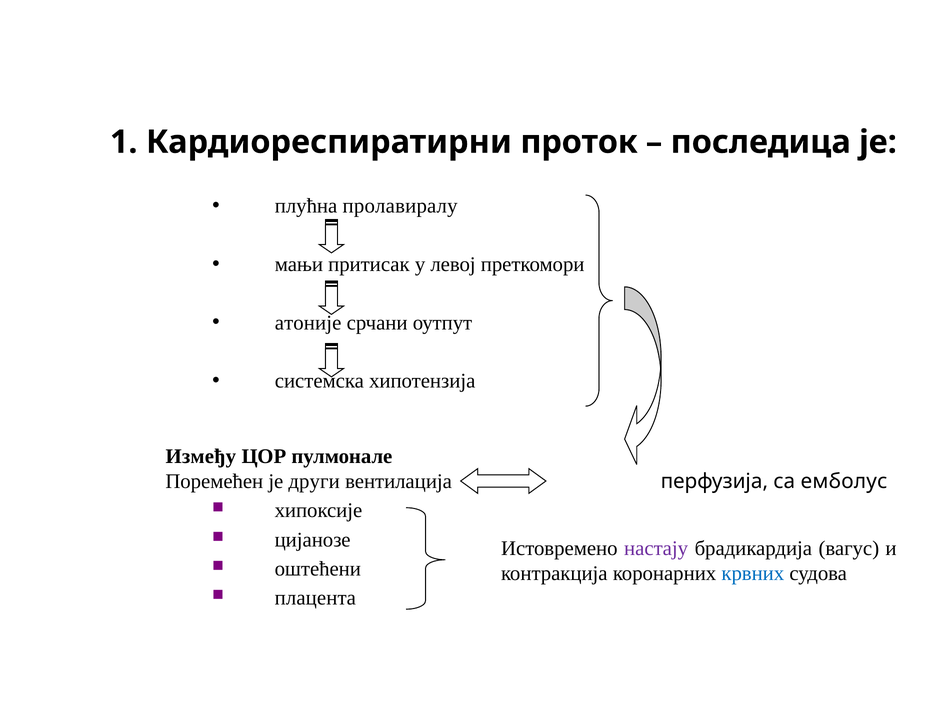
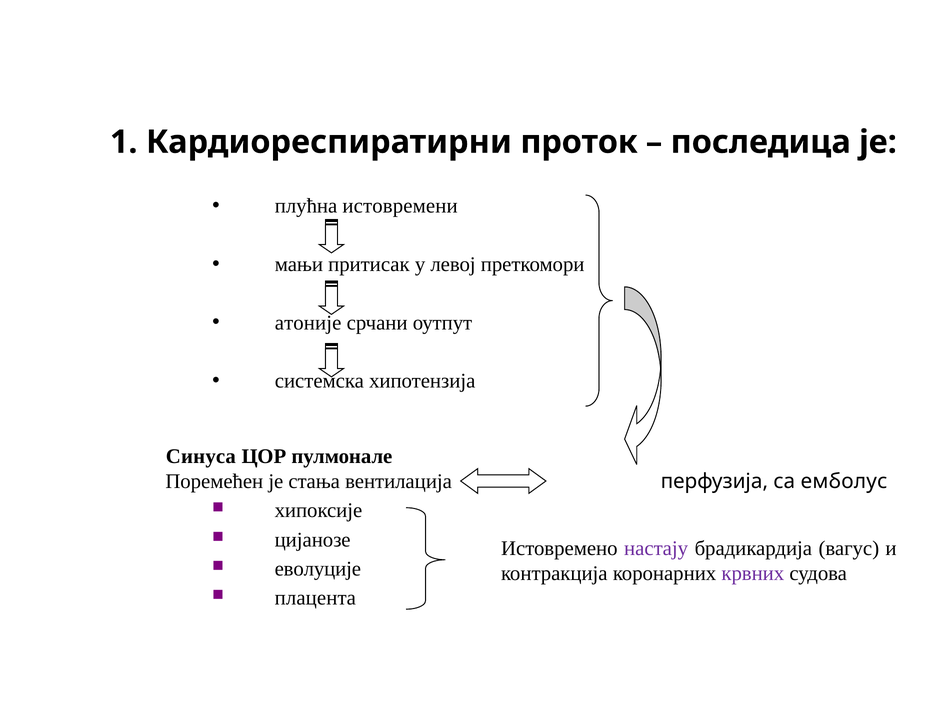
пролавиралу: пролавиралу -> истовремени
Између: Између -> Синуса
други: други -> стања
оштећени: оштећени -> еволуције
крвних colour: blue -> purple
